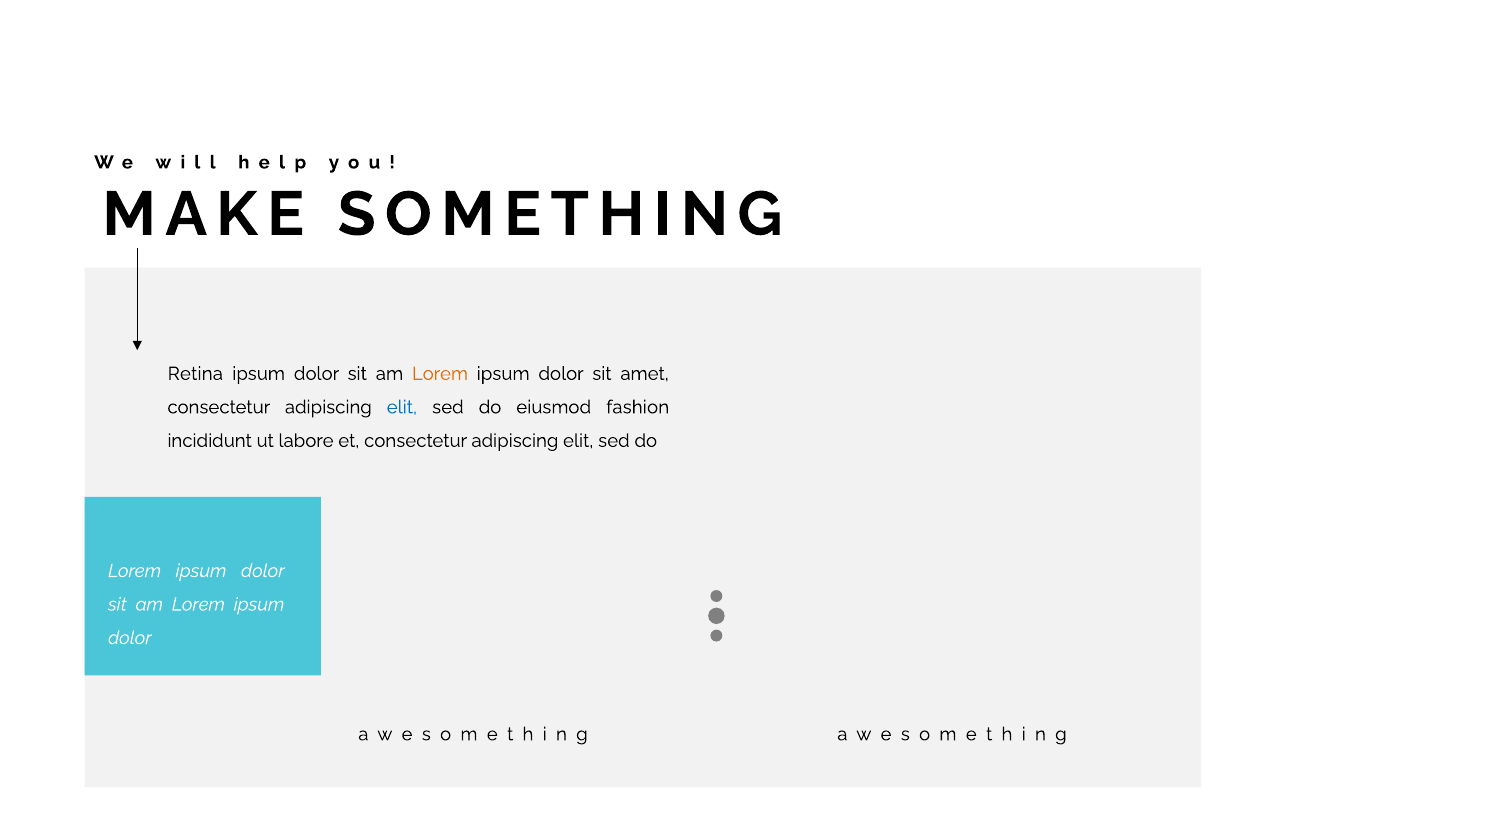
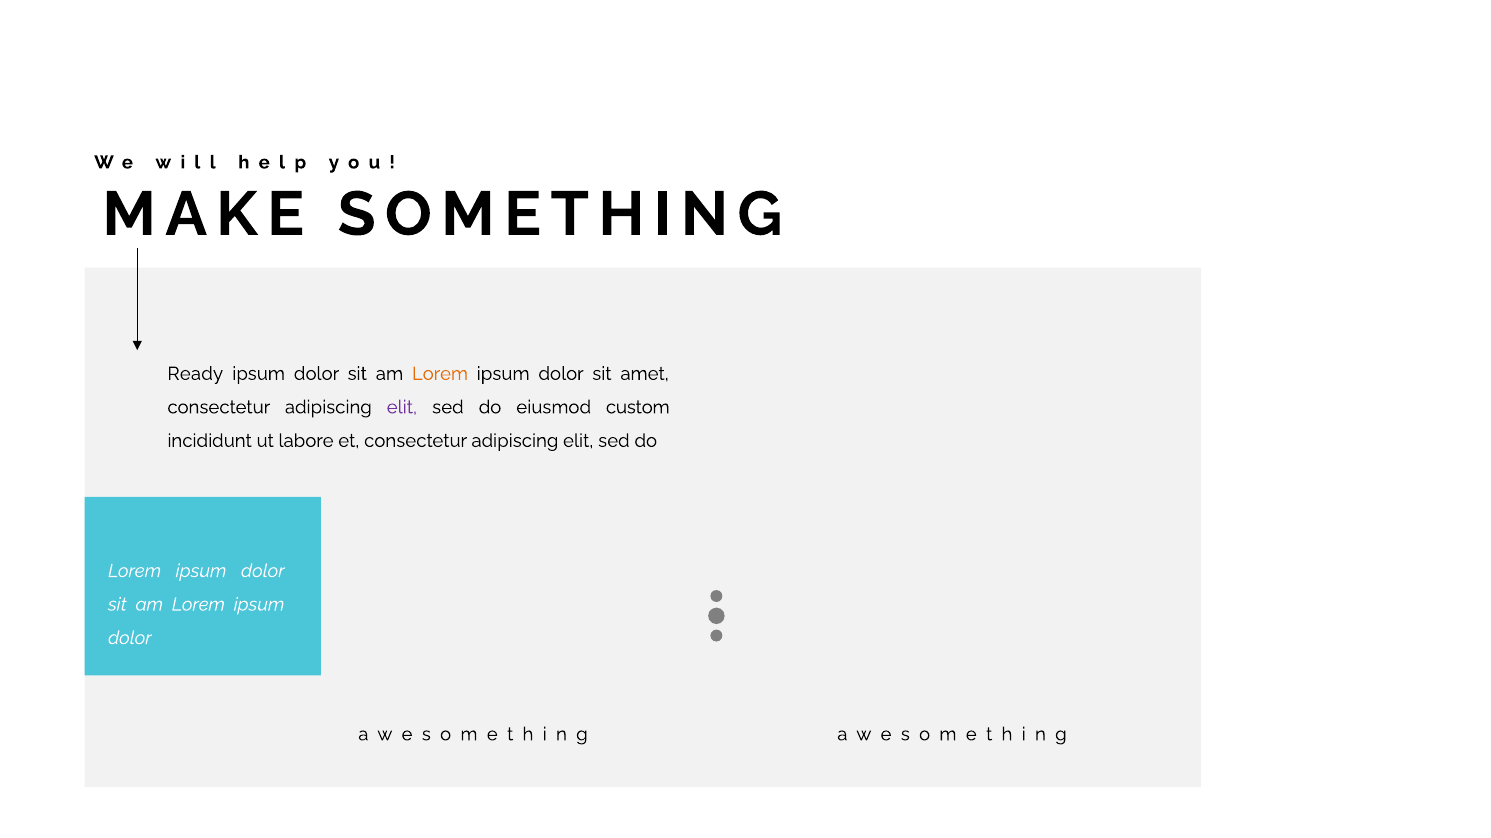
Retina: Retina -> Ready
elit at (402, 408) colour: blue -> purple
fashion: fashion -> custom
